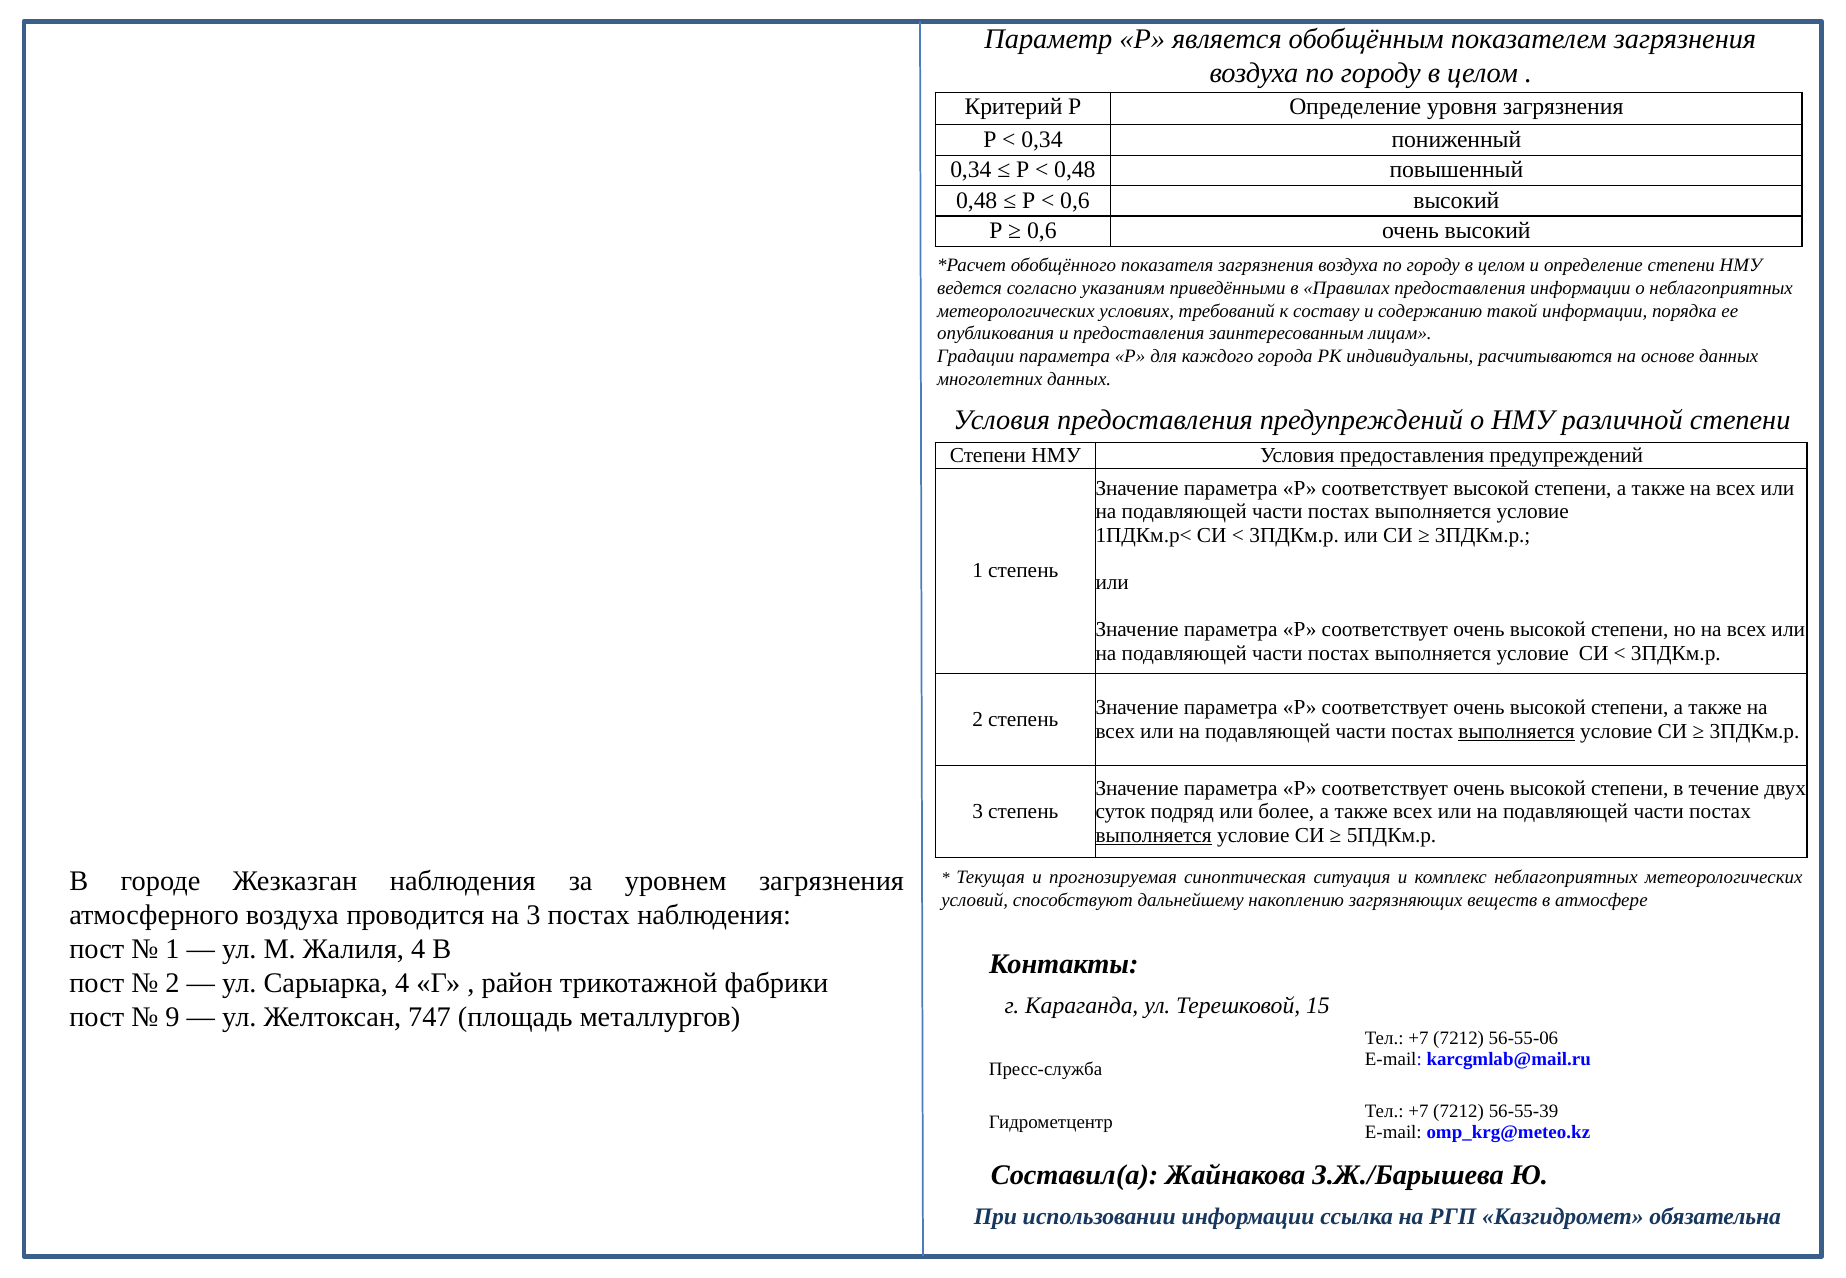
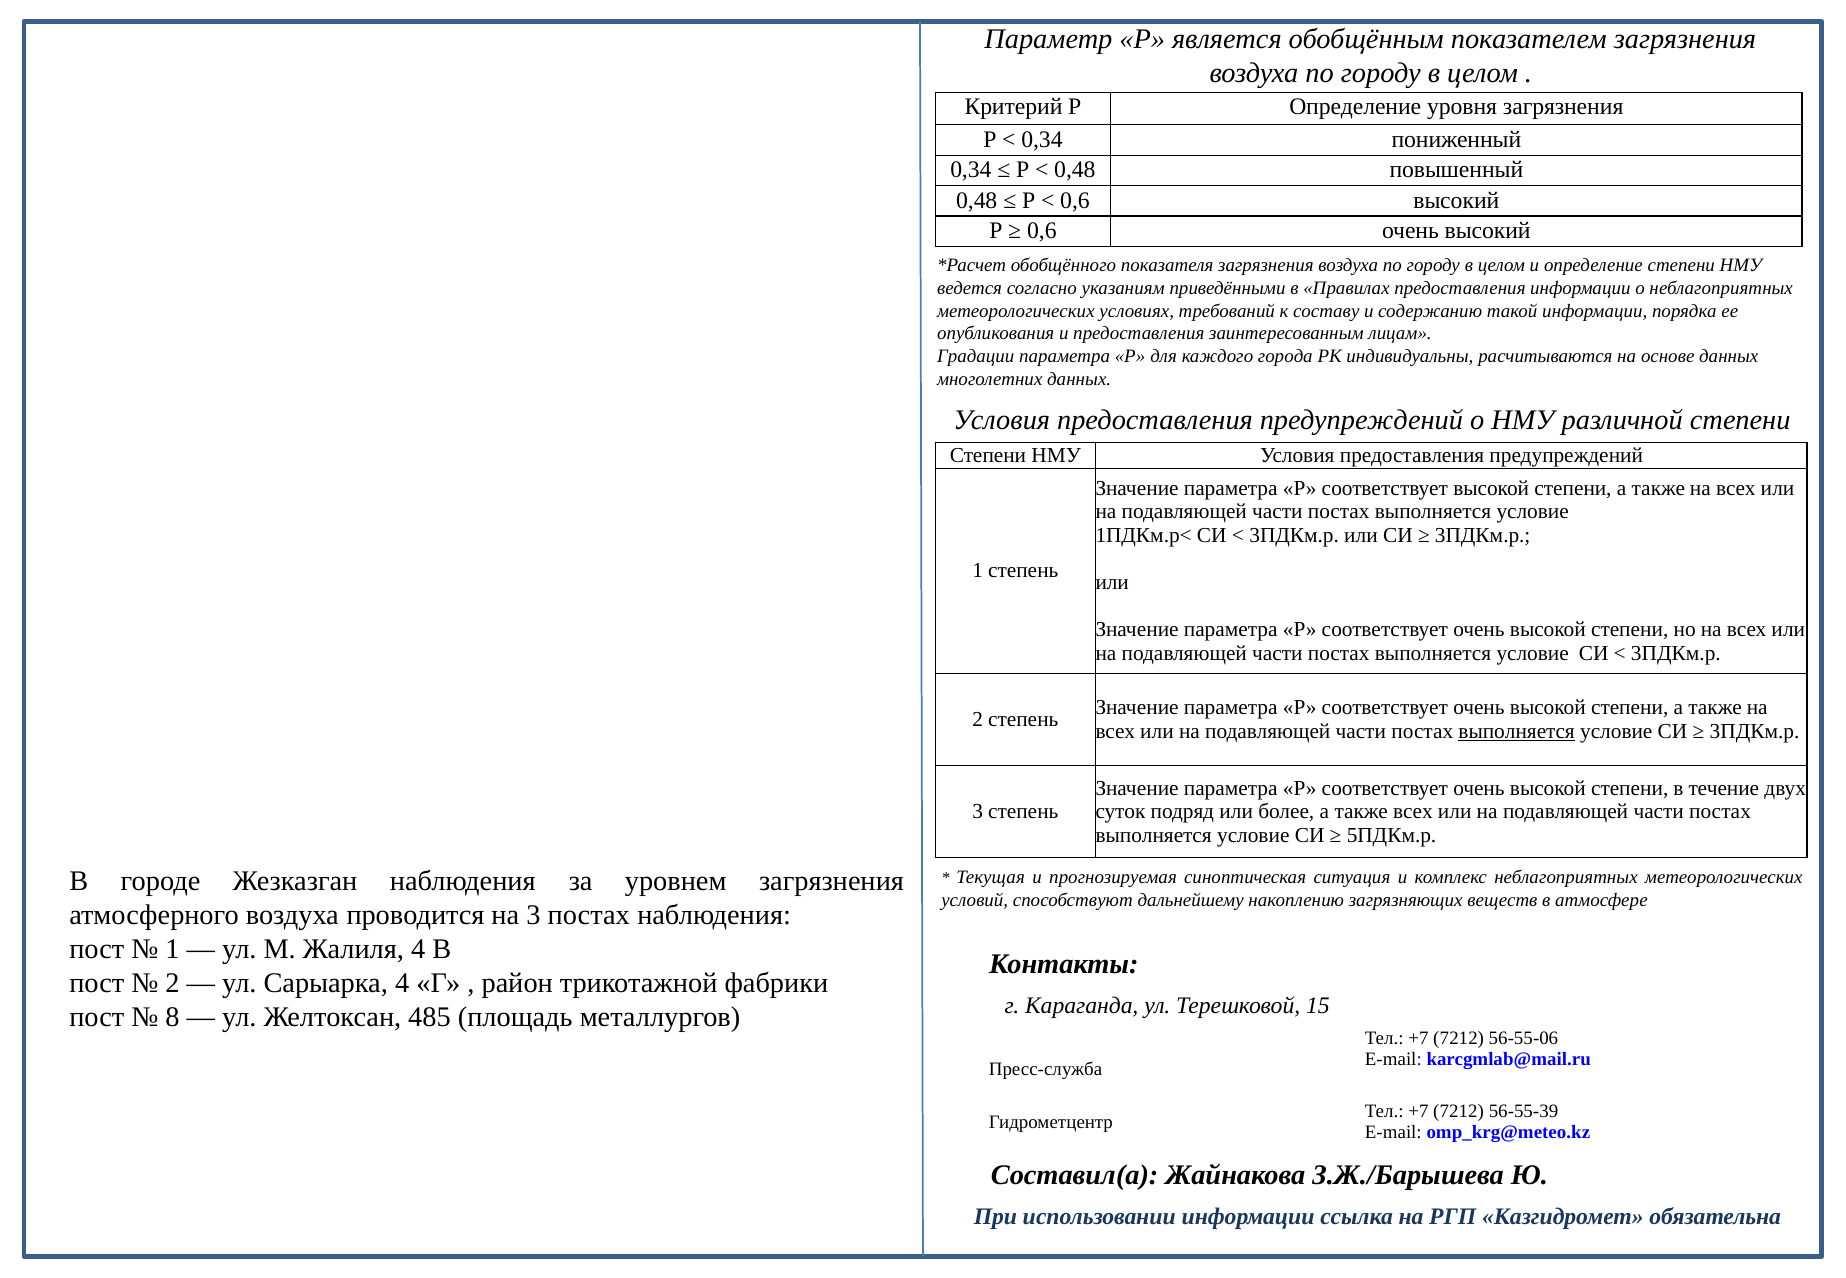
выполняется at (1154, 835) underline: present -> none
9: 9 -> 8
747: 747 -> 485
